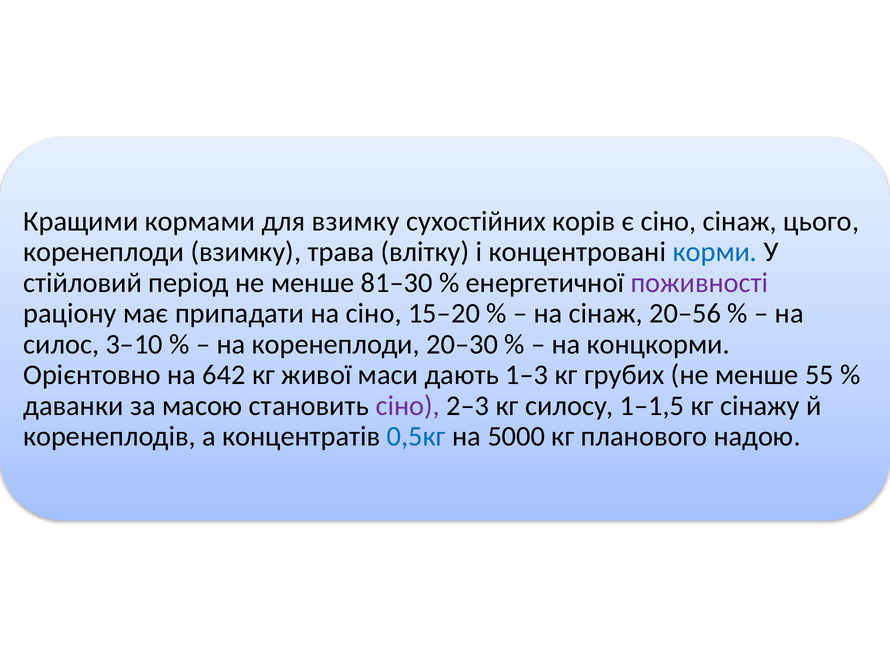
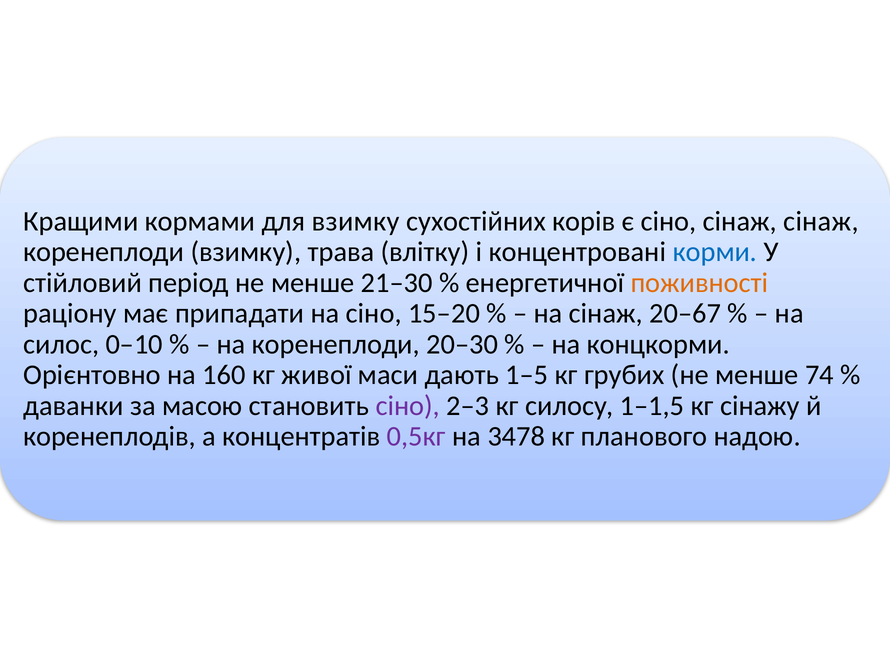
сінаж цього: цього -> сінаж
81–30: 81–30 -> 21–30
поживності colour: purple -> orange
20–56: 20–56 -> 20–67
3–10: 3–10 -> 0–10
642: 642 -> 160
1–3: 1–3 -> 1–5
55: 55 -> 74
0,5кг colour: blue -> purple
5000: 5000 -> 3478
